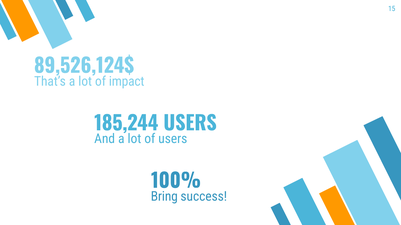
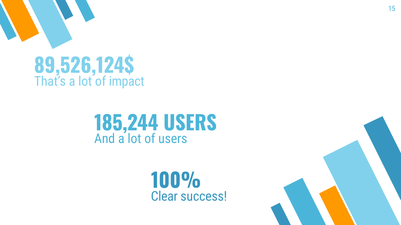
Bring: Bring -> Clear
